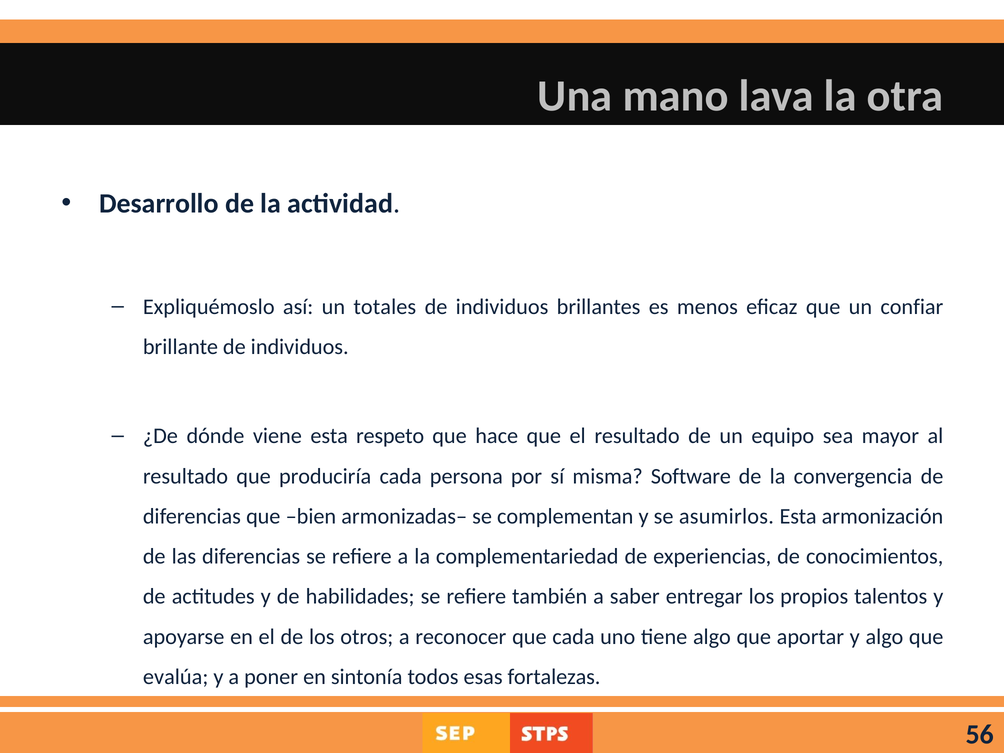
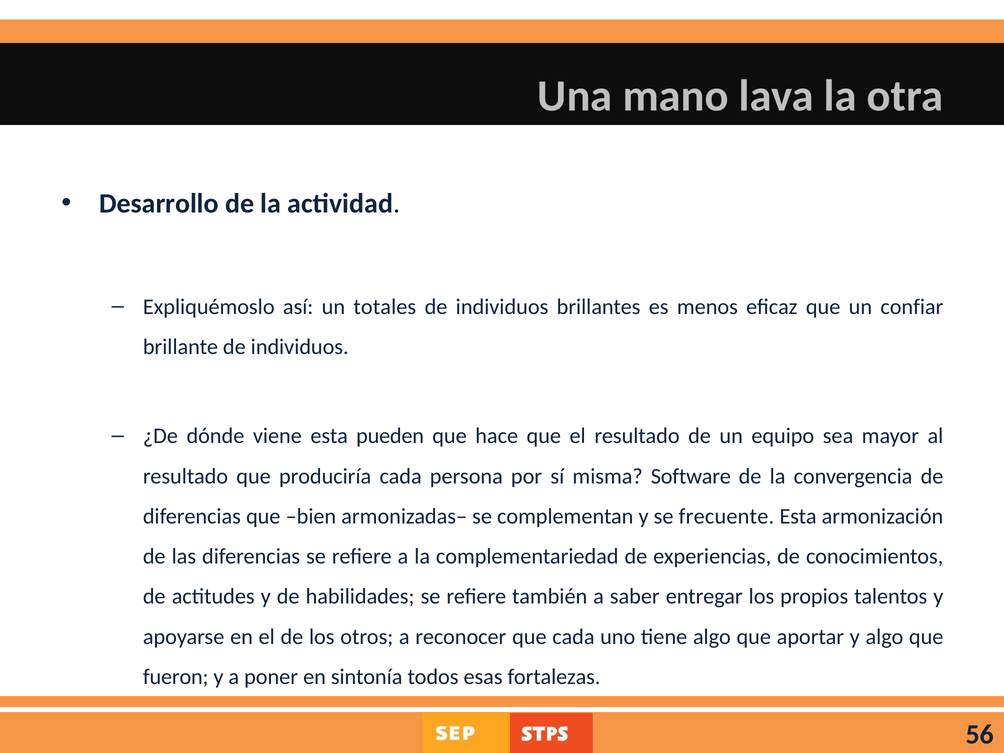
respeto: respeto -> pueden
asumirlos: asumirlos -> frecuente
evalúa: evalúa -> fueron
